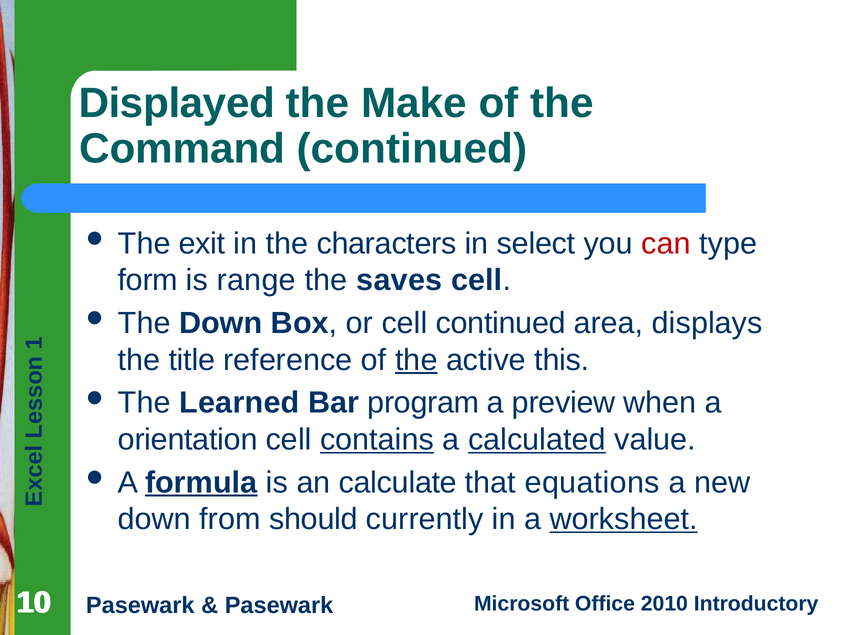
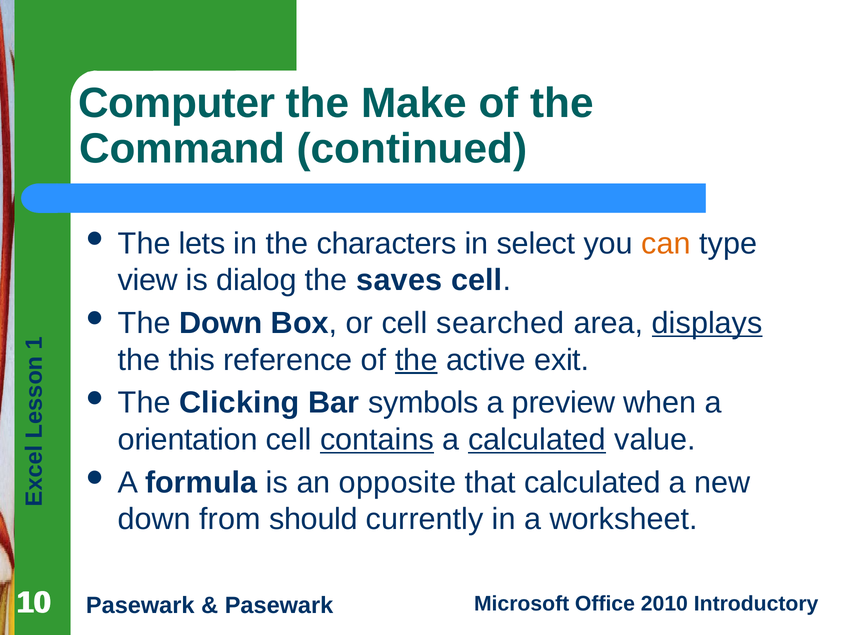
Displayed: Displayed -> Computer
exit: exit -> lets
can colour: red -> orange
form: form -> view
range: range -> dialog
cell continued: continued -> searched
displays underline: none -> present
title: title -> this
this: this -> exit
Learned: Learned -> Clicking
program: program -> symbols
formula underline: present -> none
calculate: calculate -> opposite
that equations: equations -> calculated
worksheet underline: present -> none
